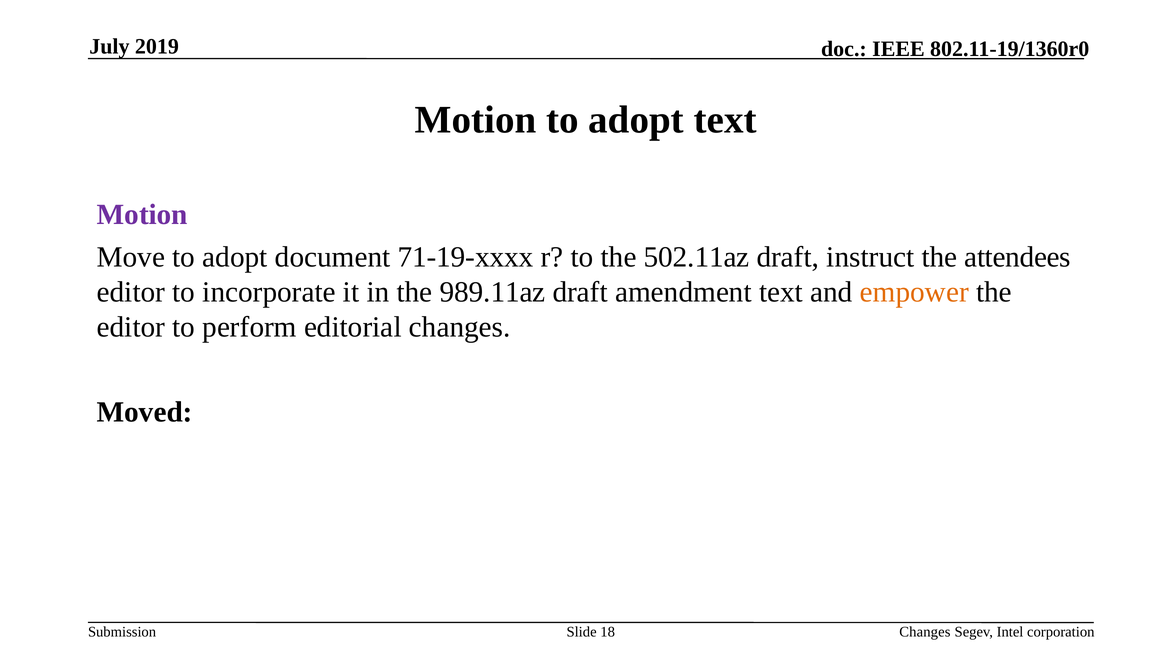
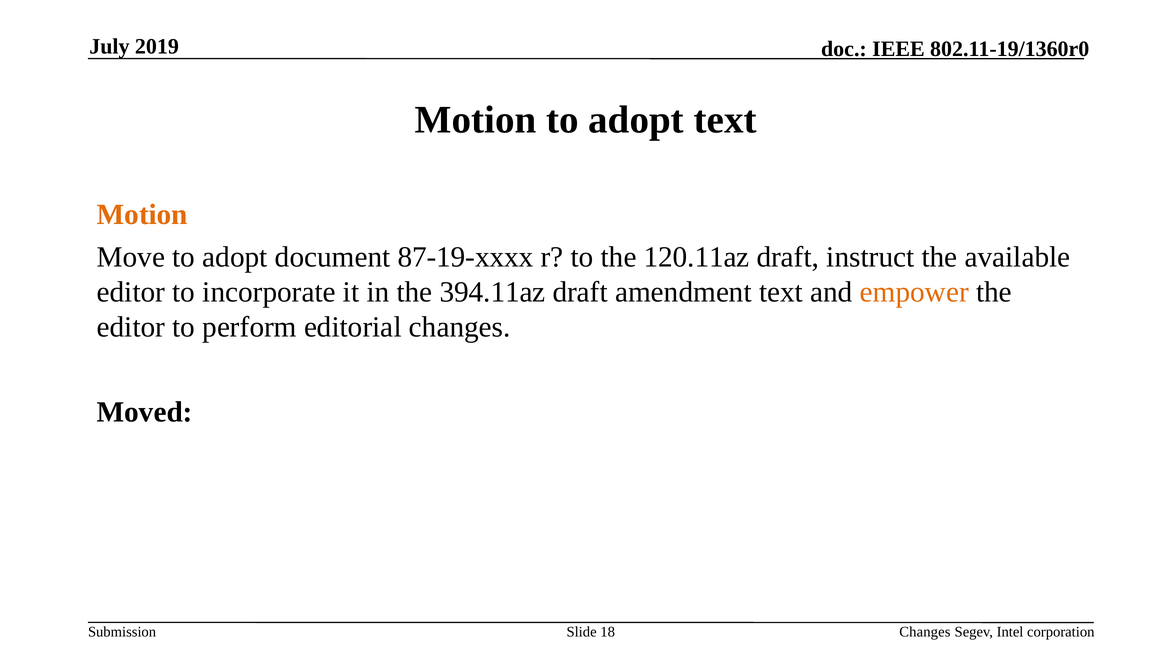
Motion at (142, 215) colour: purple -> orange
71-19-xxxx: 71-19-xxxx -> 87-19-xxxx
502.11az: 502.11az -> 120.11az
attendees: attendees -> available
989.11az: 989.11az -> 394.11az
